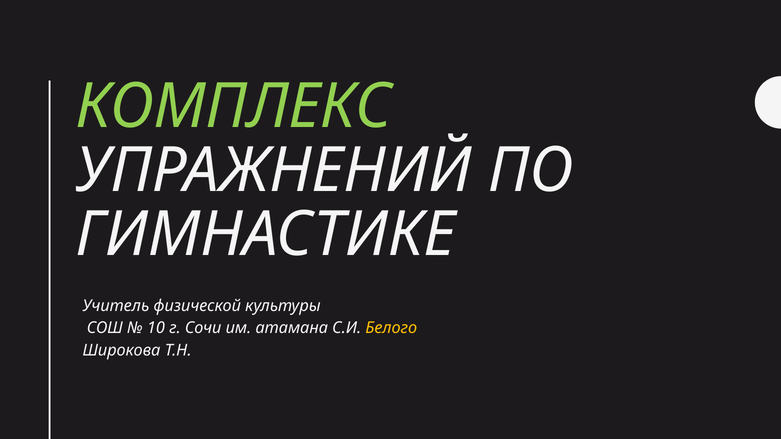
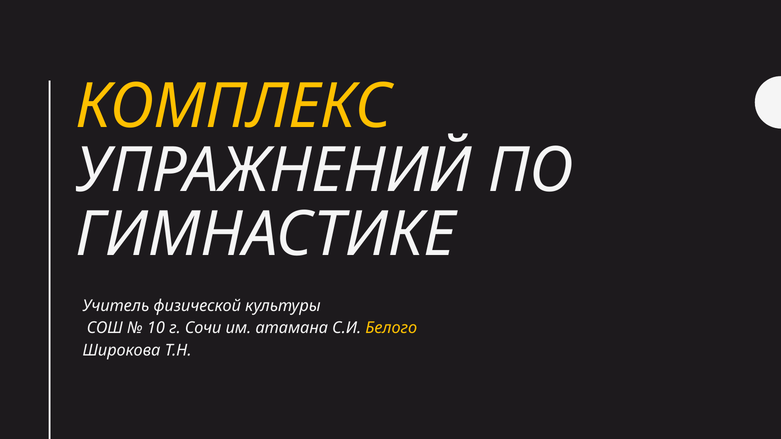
КОМПЛЕКС colour: light green -> yellow
